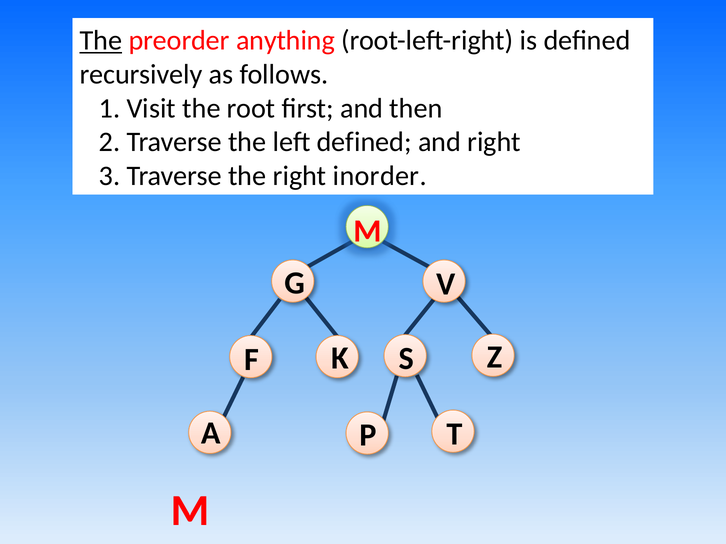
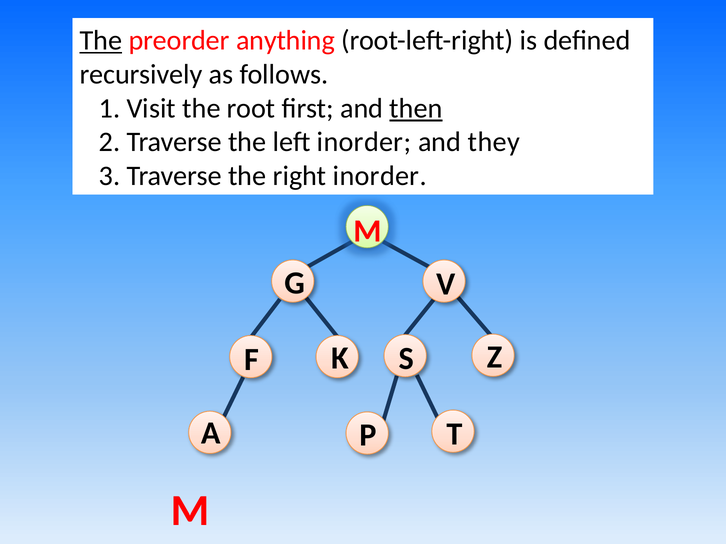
then underline: none -> present
left defined: defined -> inorder
and right: right -> they
